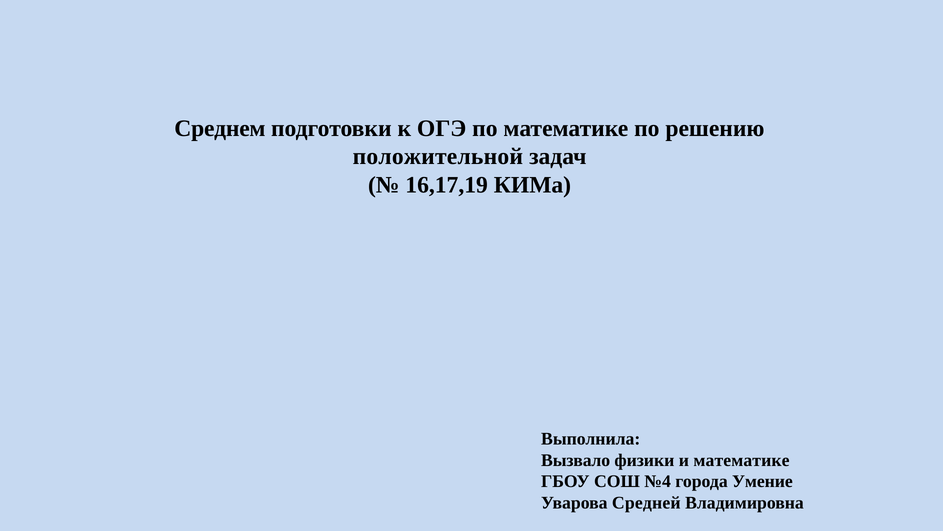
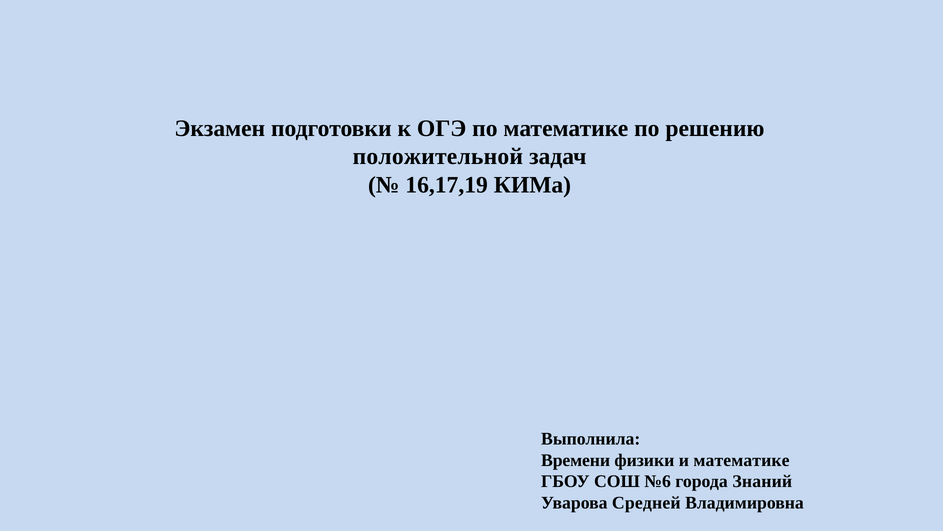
Среднем: Среднем -> Экзамен
Вызвало: Вызвало -> Времени
№4: №4 -> №6
Умение: Умение -> Знаний
